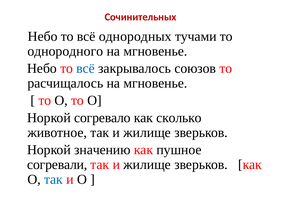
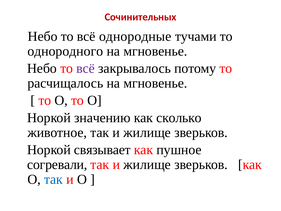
однородных: однородных -> однородные
всё at (86, 68) colour: blue -> purple
союзов: союзов -> потому
согревало: согревало -> значению
значению: значению -> связывает
